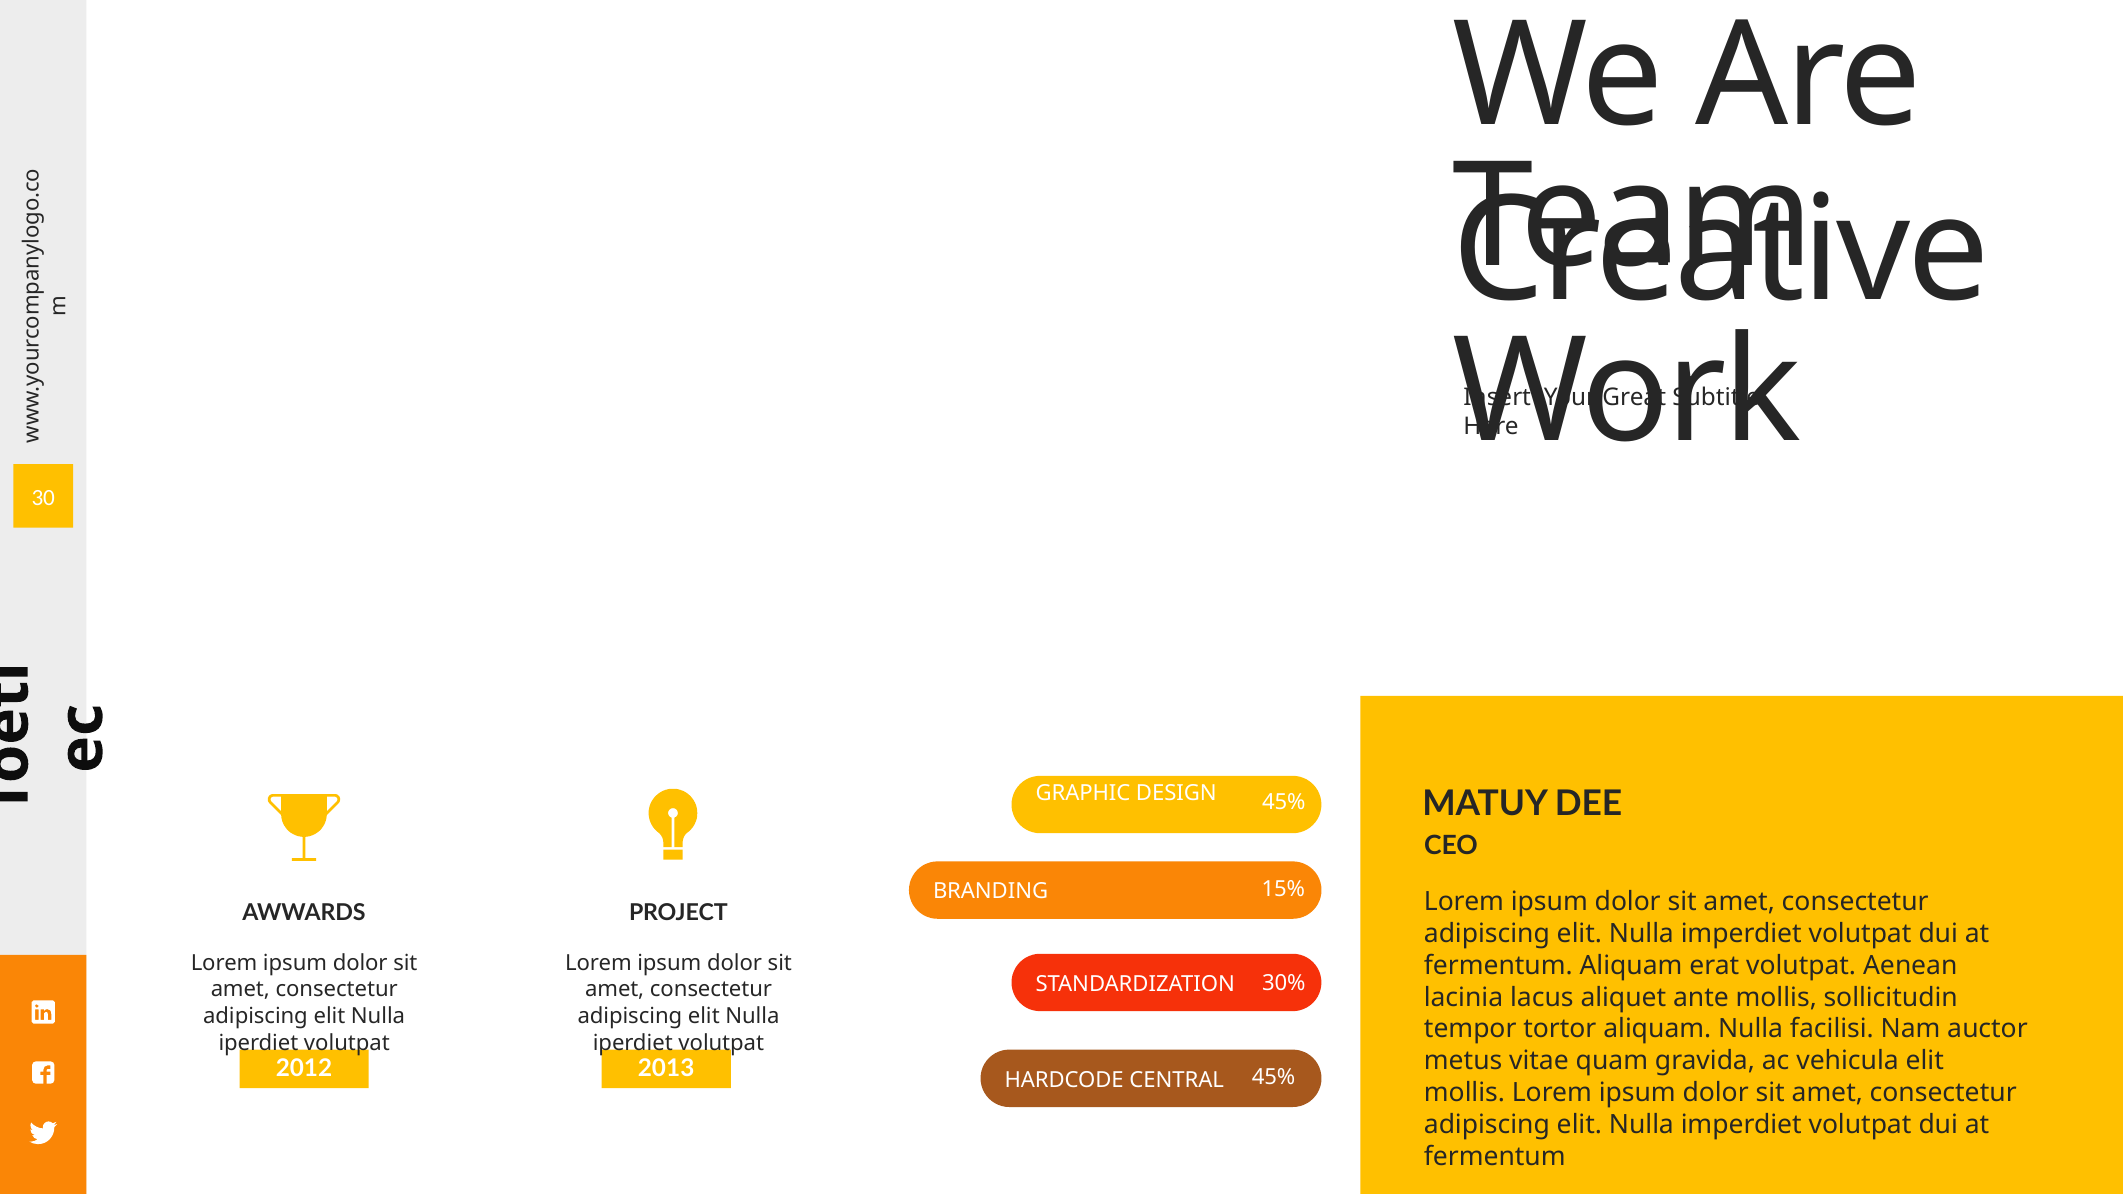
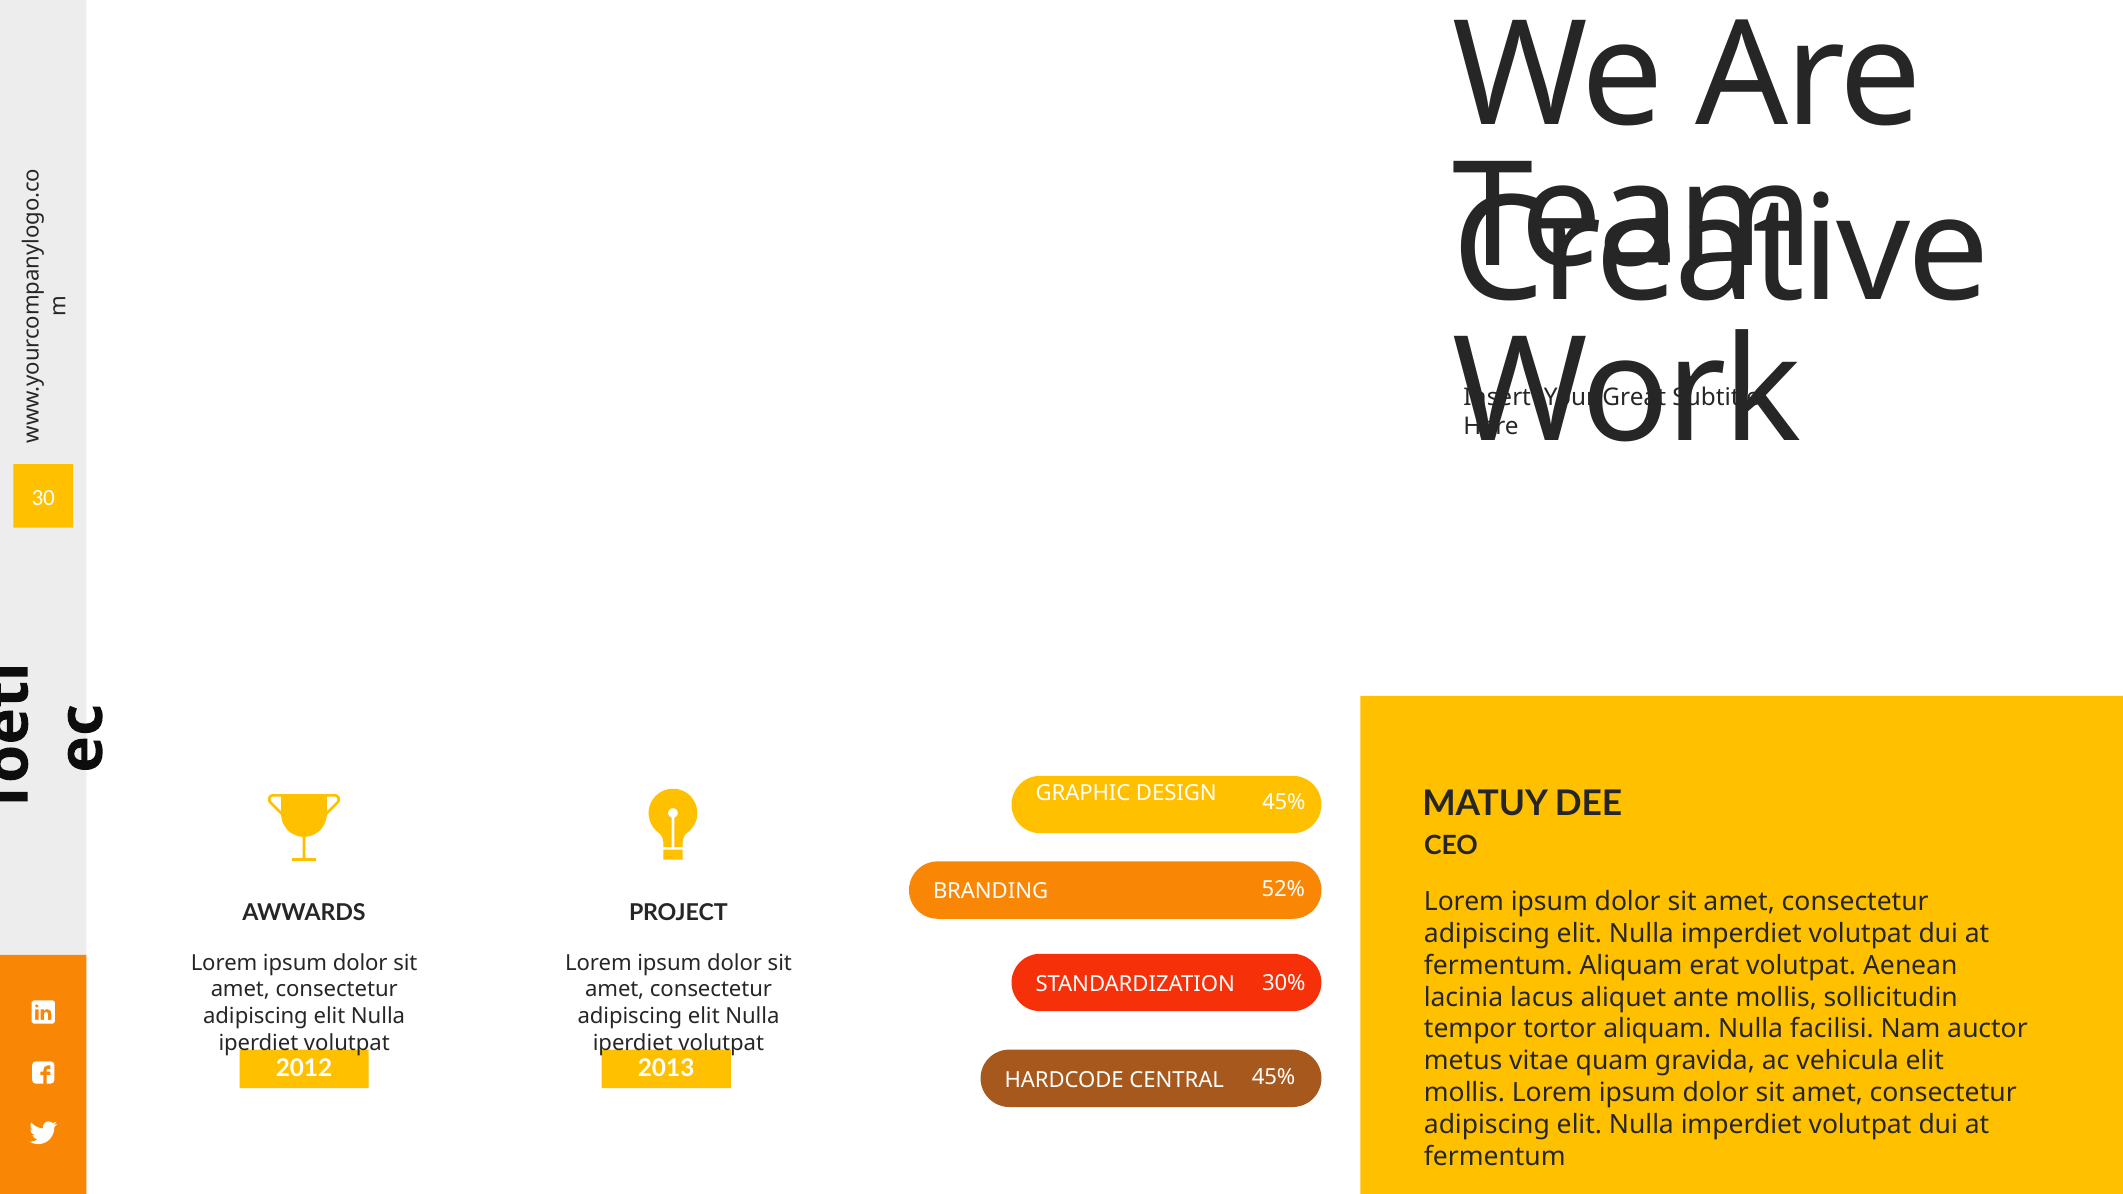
15%: 15% -> 52%
